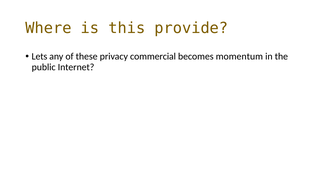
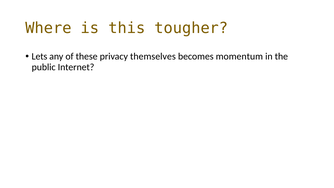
provide: provide -> tougher
commercial: commercial -> themselves
